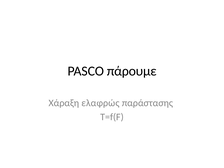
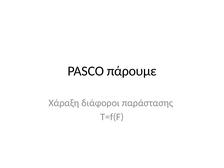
ελαφρώς: ελαφρώς -> διάφοροι
